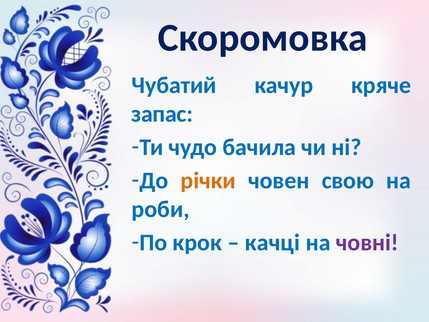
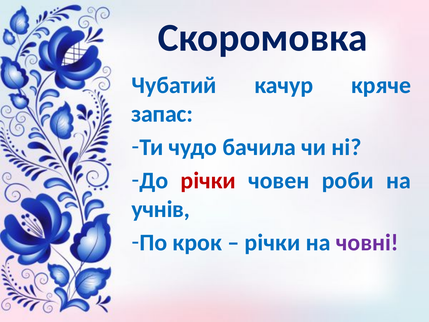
річки at (208, 180) colour: orange -> red
свою: свою -> роби
роби: роби -> учнів
качці at (272, 242): качці -> річки
